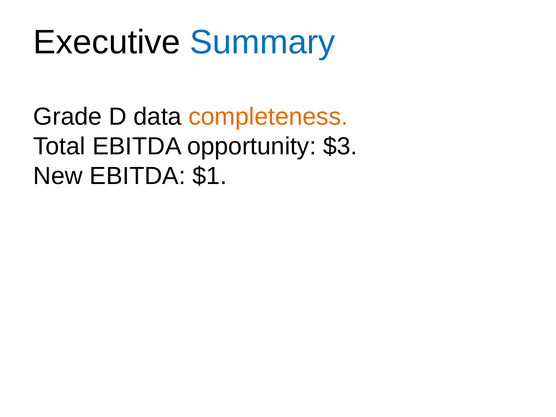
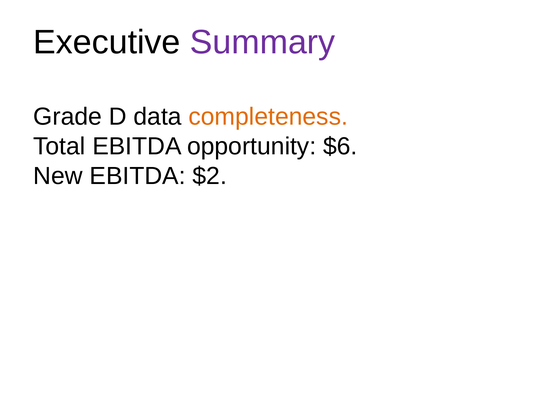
Summary colour: blue -> purple
$3: $3 -> $6
$1: $1 -> $2
